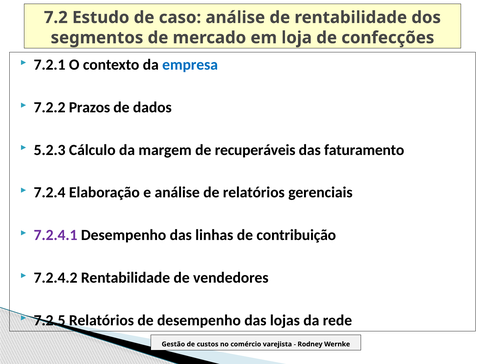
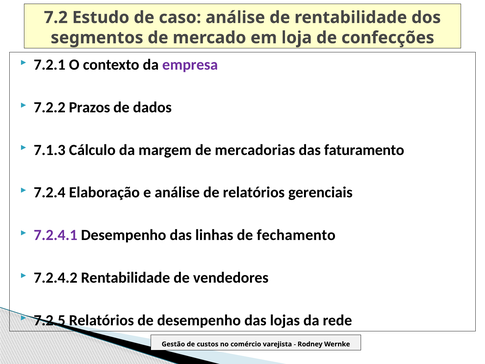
empresa colour: blue -> purple
5.2.3: 5.2.3 -> 7.1.3
recuperáveis: recuperáveis -> mercadorias
contribuição: contribuição -> fechamento
